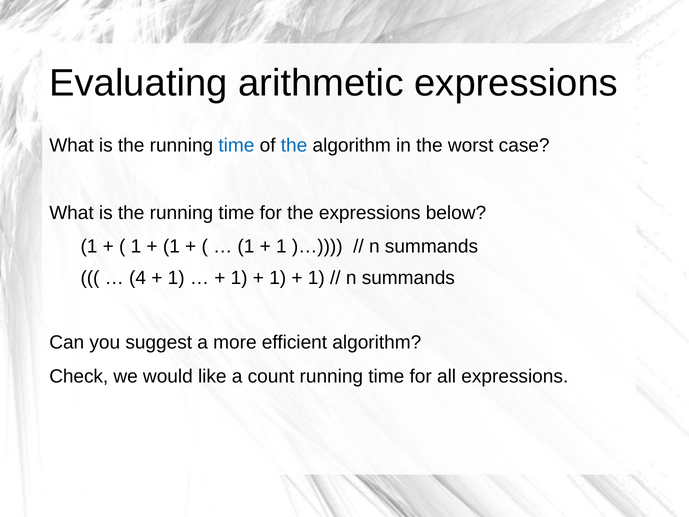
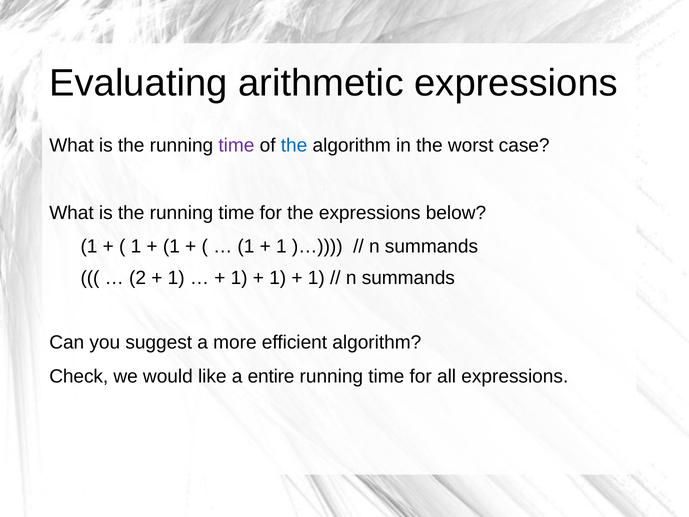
time at (236, 145) colour: blue -> purple
4: 4 -> 2
count: count -> entire
